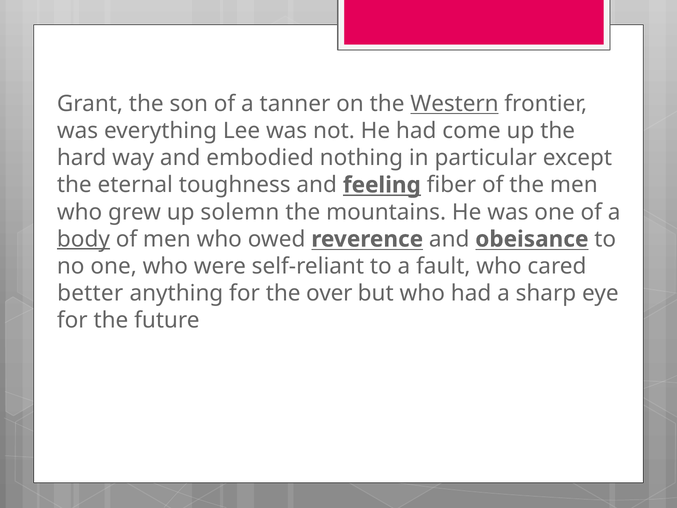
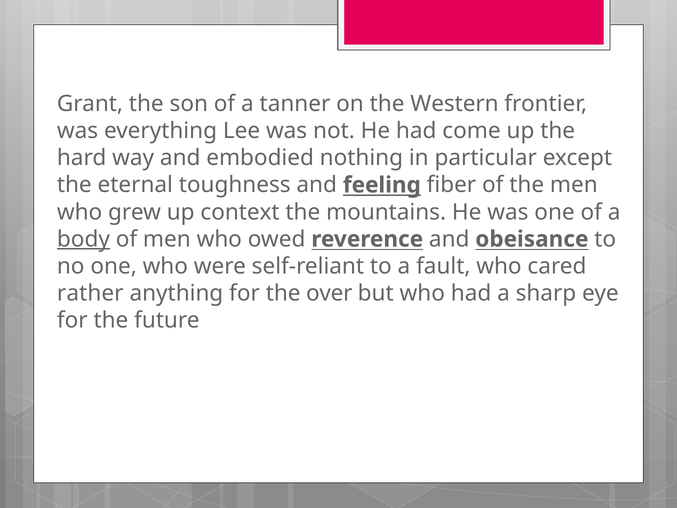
Western underline: present -> none
solemn: solemn -> context
better: better -> rather
